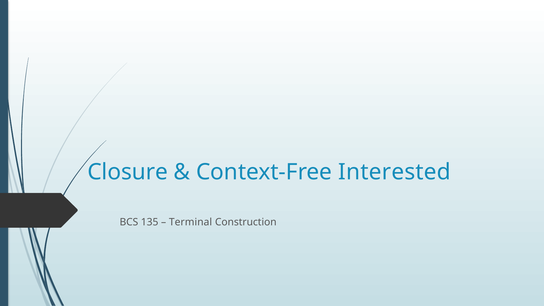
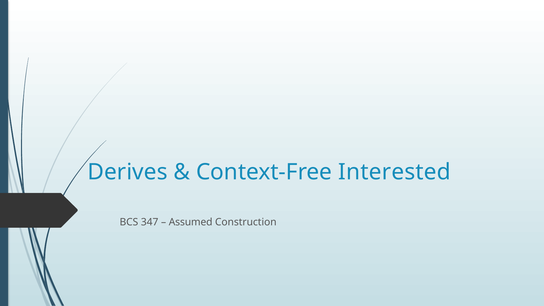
Closure: Closure -> Derives
135: 135 -> 347
Terminal: Terminal -> Assumed
